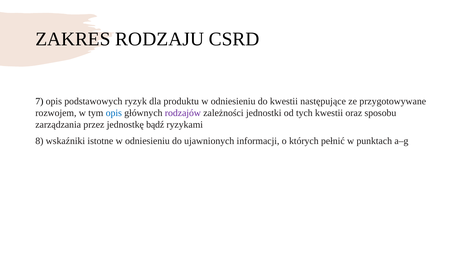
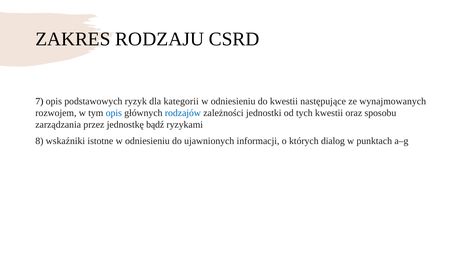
produktu: produktu -> kategorii
przygotowywane: przygotowywane -> wynajmowanych
rodzajów colour: purple -> blue
pełnić: pełnić -> dialog
